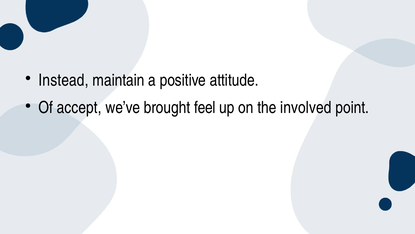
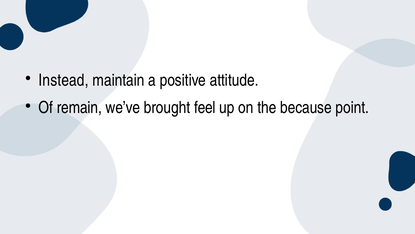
accept: accept -> remain
involved: involved -> because
